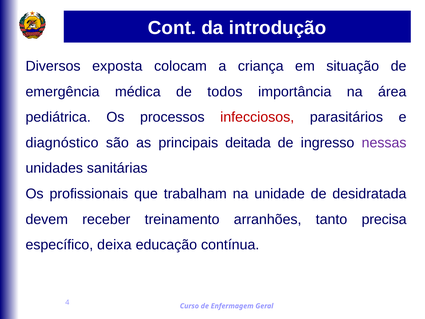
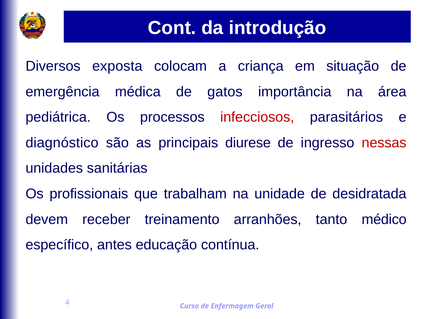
todos: todos -> gatos
deitada: deitada -> diurese
nessas colour: purple -> red
precisa: precisa -> médico
deixa: deixa -> antes
